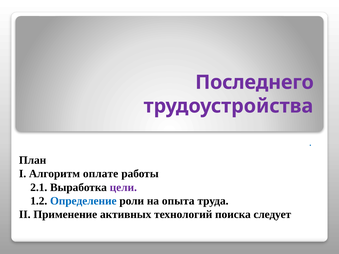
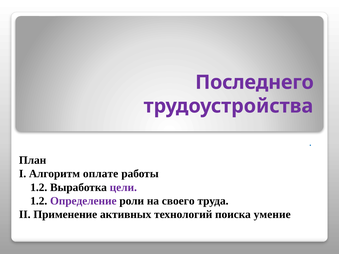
2.1 at (39, 187): 2.1 -> 1.2
Определение colour: blue -> purple
опыта: опыта -> своего
следует: следует -> умение
